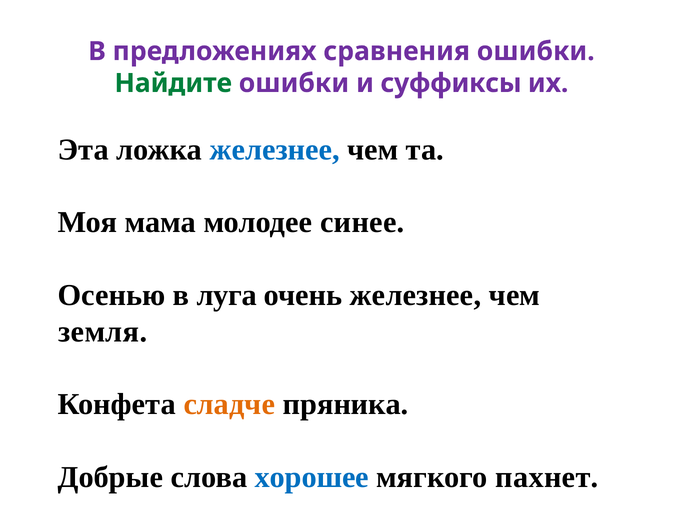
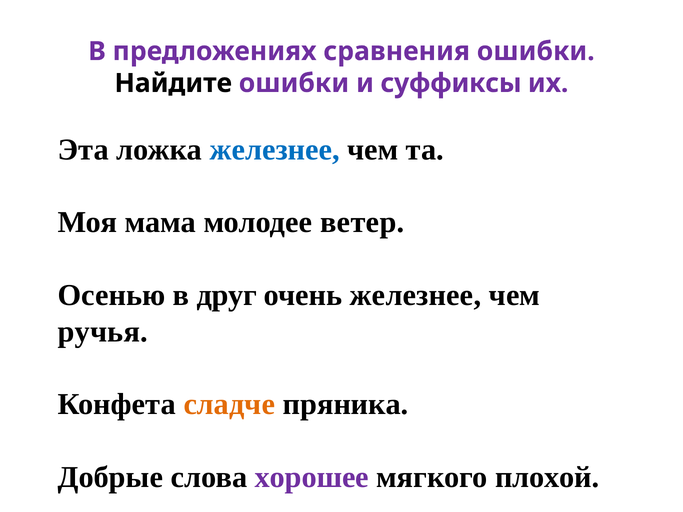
Найдите colour: green -> black
синее: синее -> ветер
луга: луга -> друг
земля: земля -> ручья
хорошее colour: blue -> purple
пахнет: пахнет -> плохой
